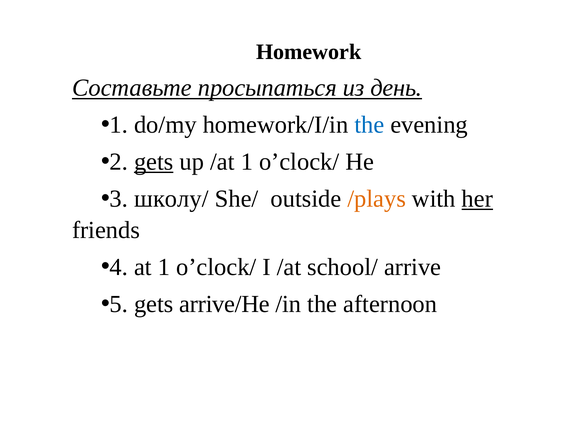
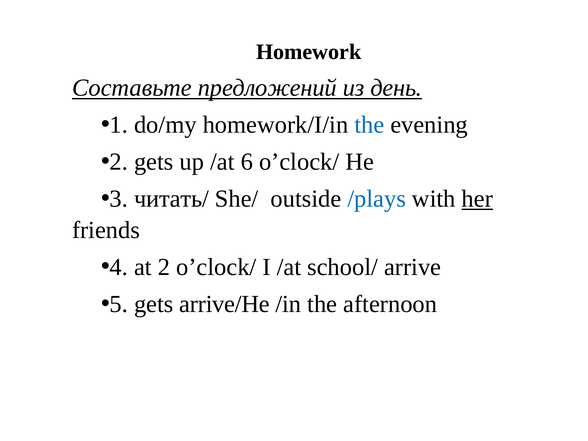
просыпаться: просыпаться -> предложений
gets at (154, 162) underline: present -> none
/at 1: 1 -> 6
школу/: школу/ -> читать/
/plays colour: orange -> blue
at 1: 1 -> 2
